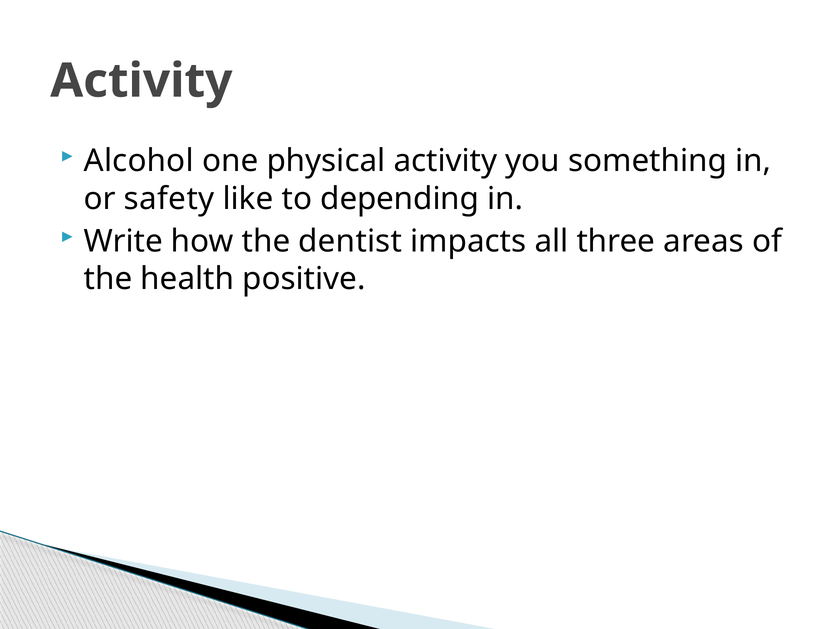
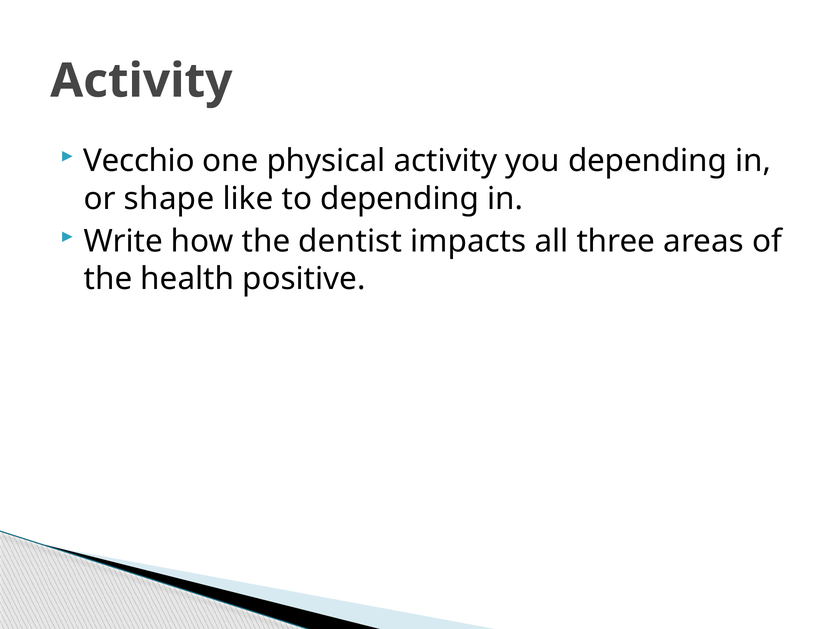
Alcohol: Alcohol -> Vecchio
you something: something -> depending
safety: safety -> shape
